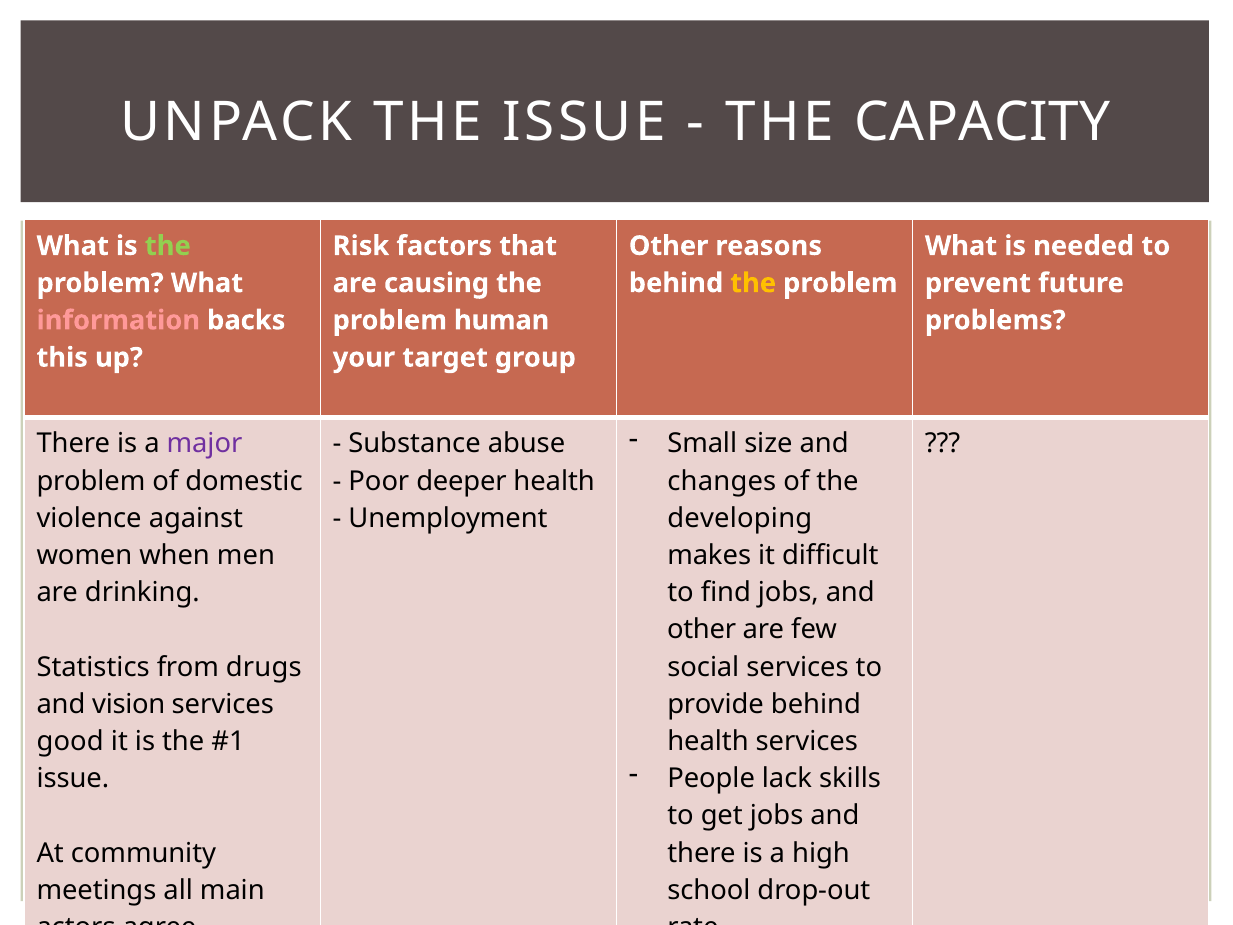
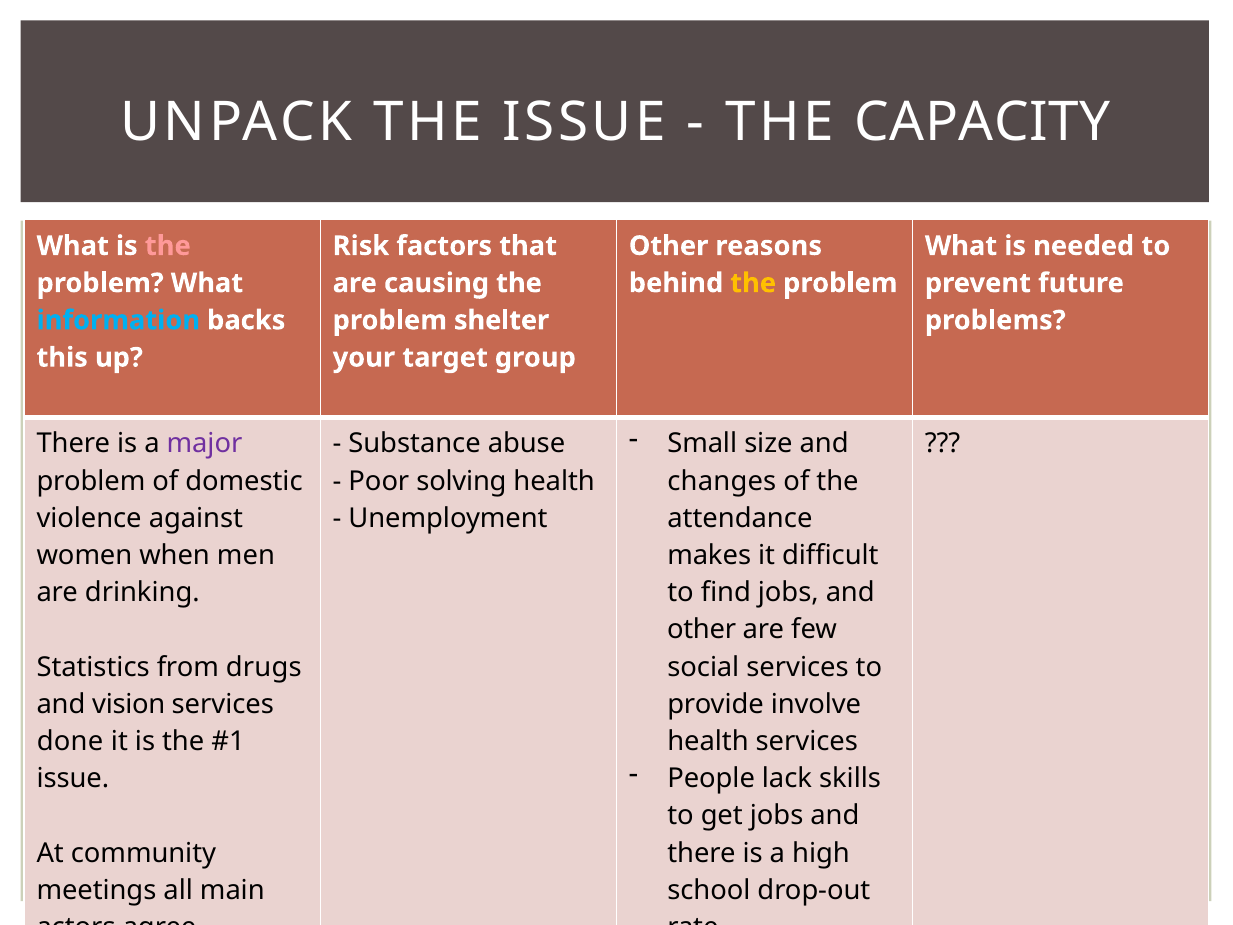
the at (168, 246) colour: light green -> pink
information colour: pink -> light blue
human: human -> shelter
deeper: deeper -> solving
developing: developing -> attendance
provide behind: behind -> involve
good at (70, 741): good -> done
